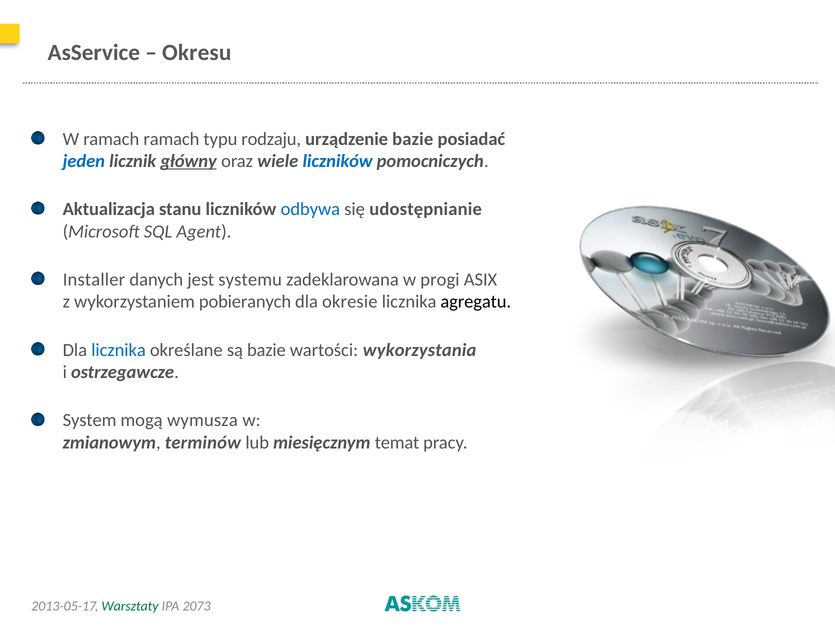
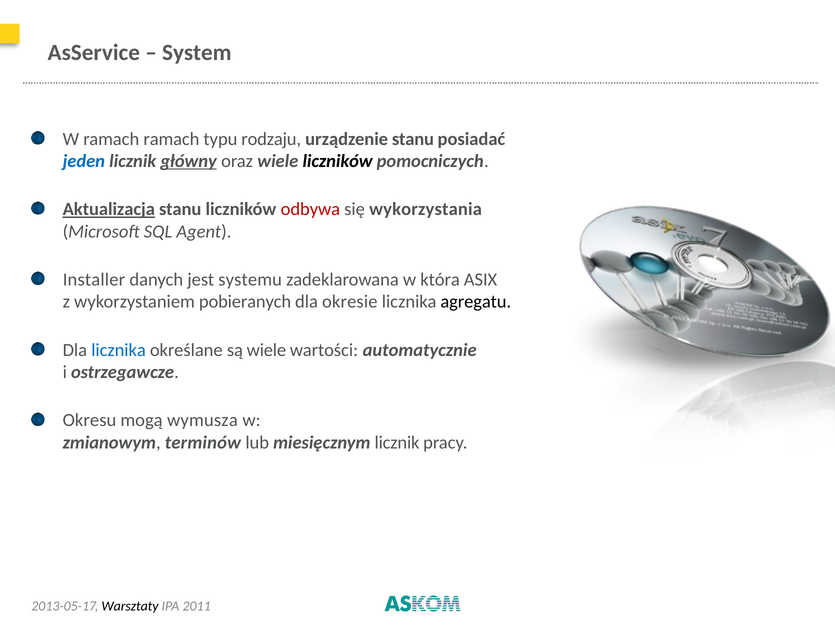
Okresu: Okresu -> System
urządzenie bazie: bazie -> stanu
liczników at (338, 161) colour: blue -> black
Aktualizacja underline: none -> present
odbywa colour: blue -> red
udostępnianie: udostępnianie -> wykorzystania
progi: progi -> która
są bazie: bazie -> wiele
wykorzystania: wykorzystania -> automatycznie
System: System -> Okresu
miesięcznym temat: temat -> licznik
Warsztaty colour: green -> black
2073: 2073 -> 2011
